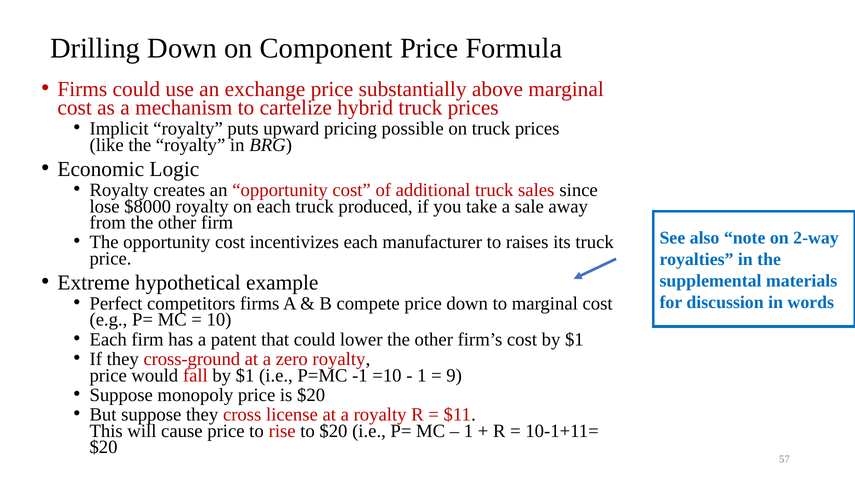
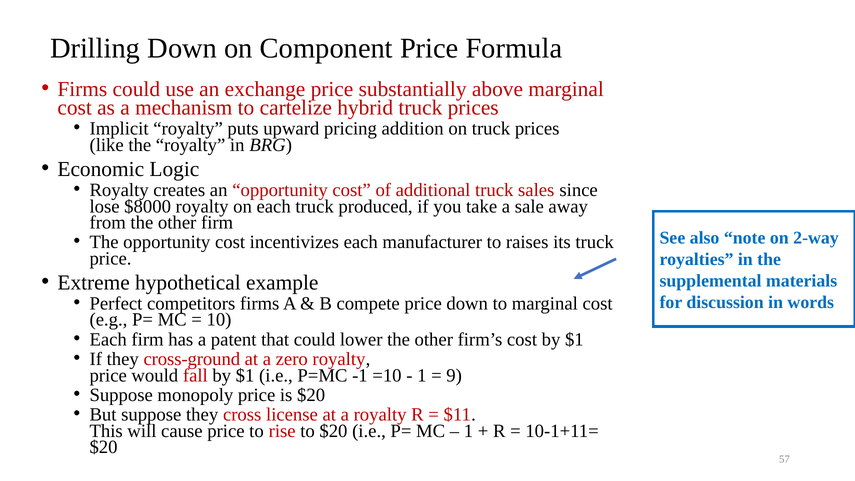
possible: possible -> addition
